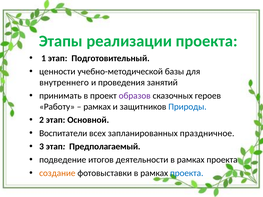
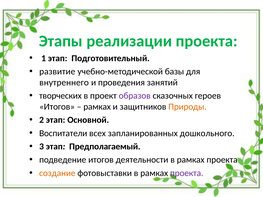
ценности: ценности -> развитие
принимать: принимать -> творческих
Работу at (57, 107): Работу -> Итогов
Природы colour: blue -> orange
праздничное: праздничное -> дошкольного
проекта at (187, 173) colour: blue -> purple
